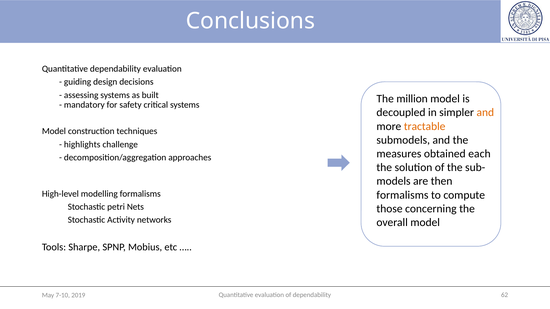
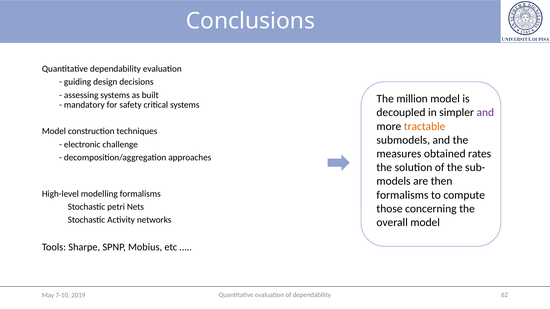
and at (485, 113) colour: orange -> purple
highlights: highlights -> electronic
each: each -> rates
